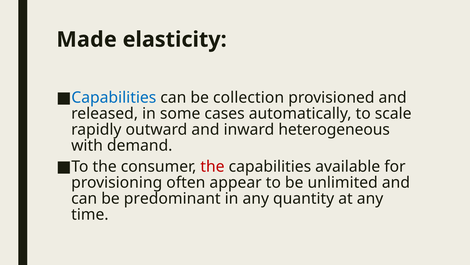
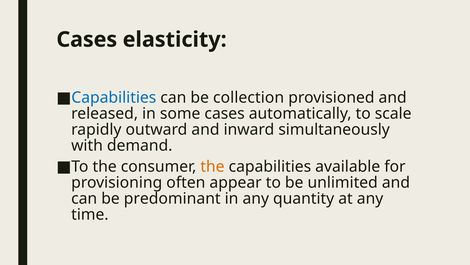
Made at (87, 39): Made -> Cases
heterogeneous: heterogeneous -> simultaneously
the at (212, 166) colour: red -> orange
